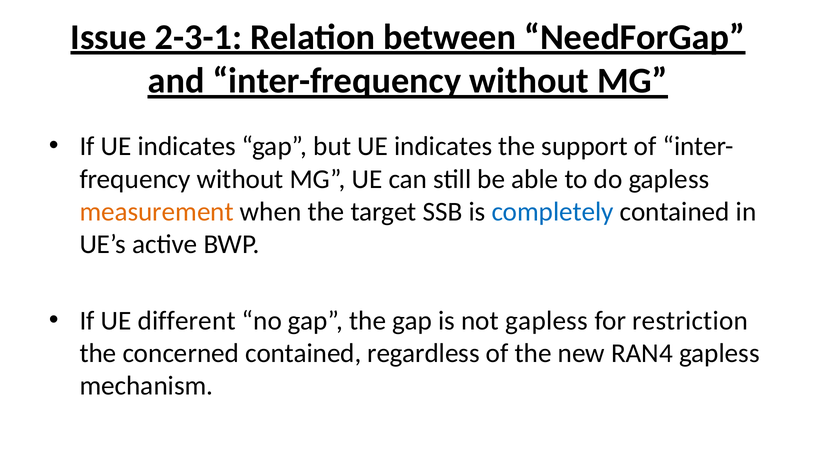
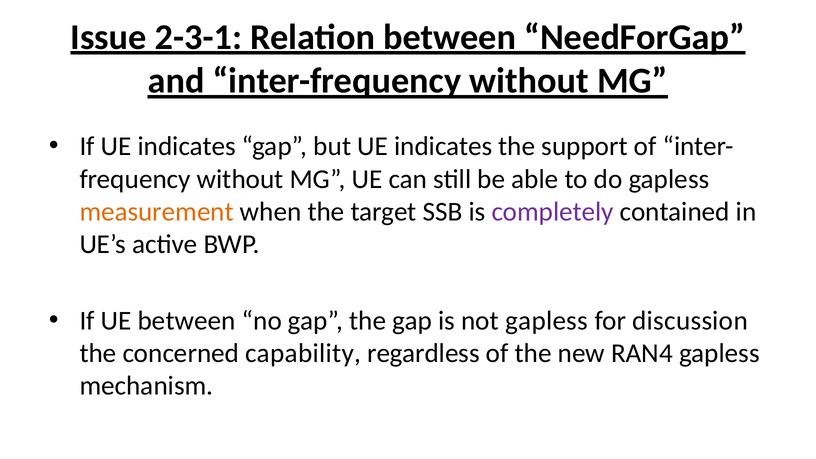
completely colour: blue -> purple
UE different: different -> between
restriction: restriction -> discussion
concerned contained: contained -> capability
